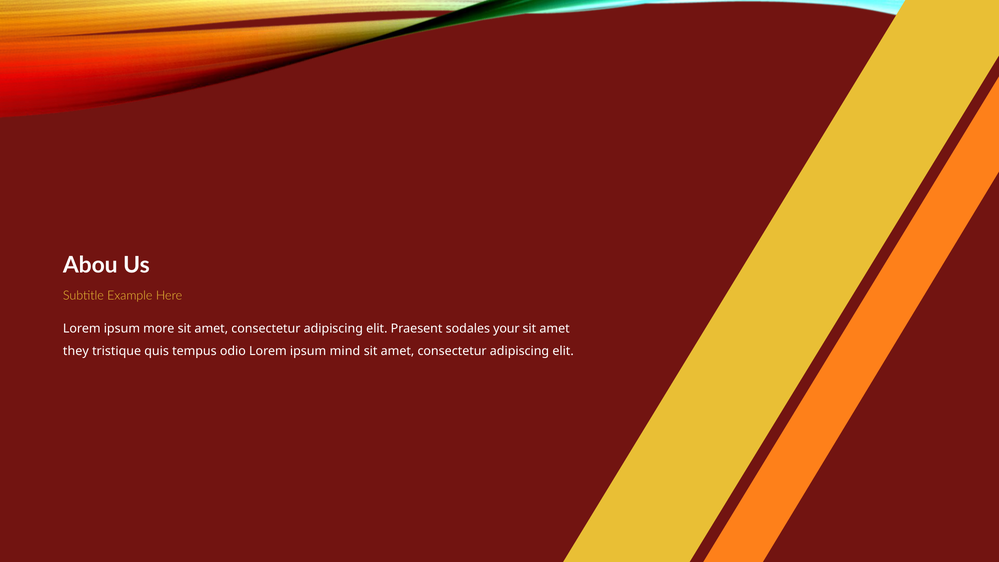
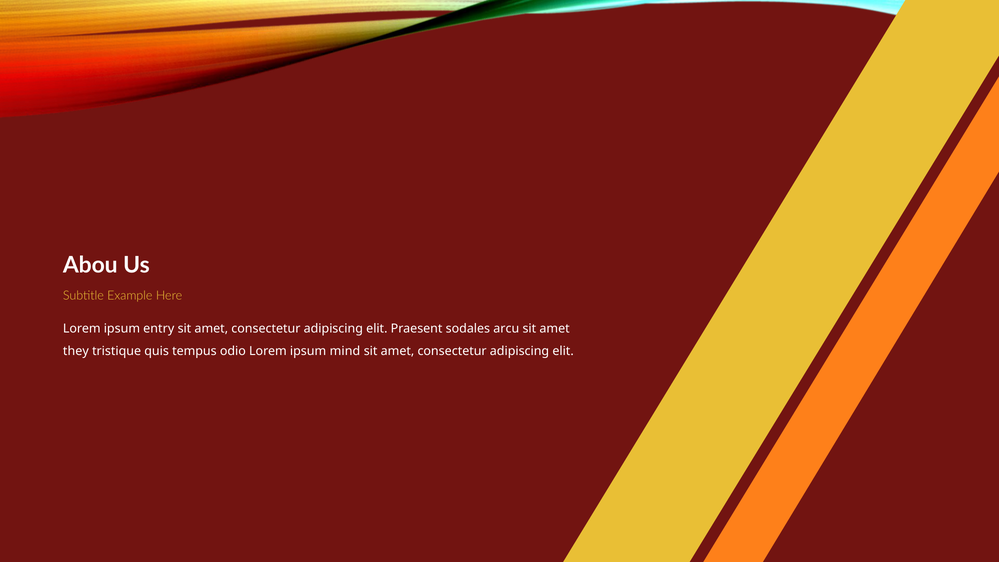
more: more -> entry
your: your -> arcu
